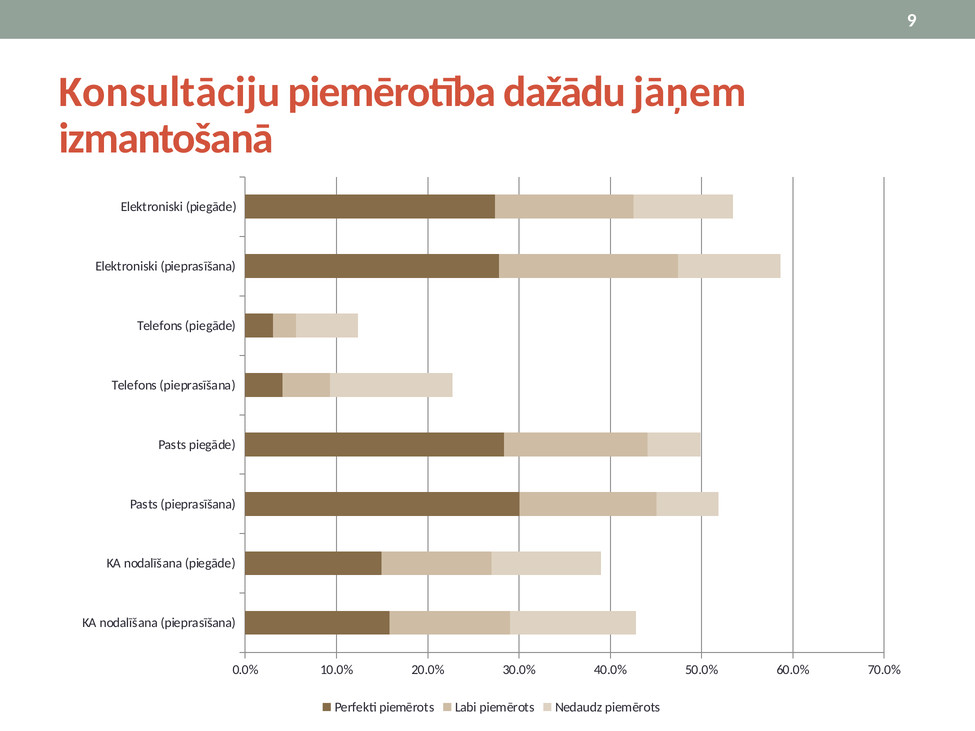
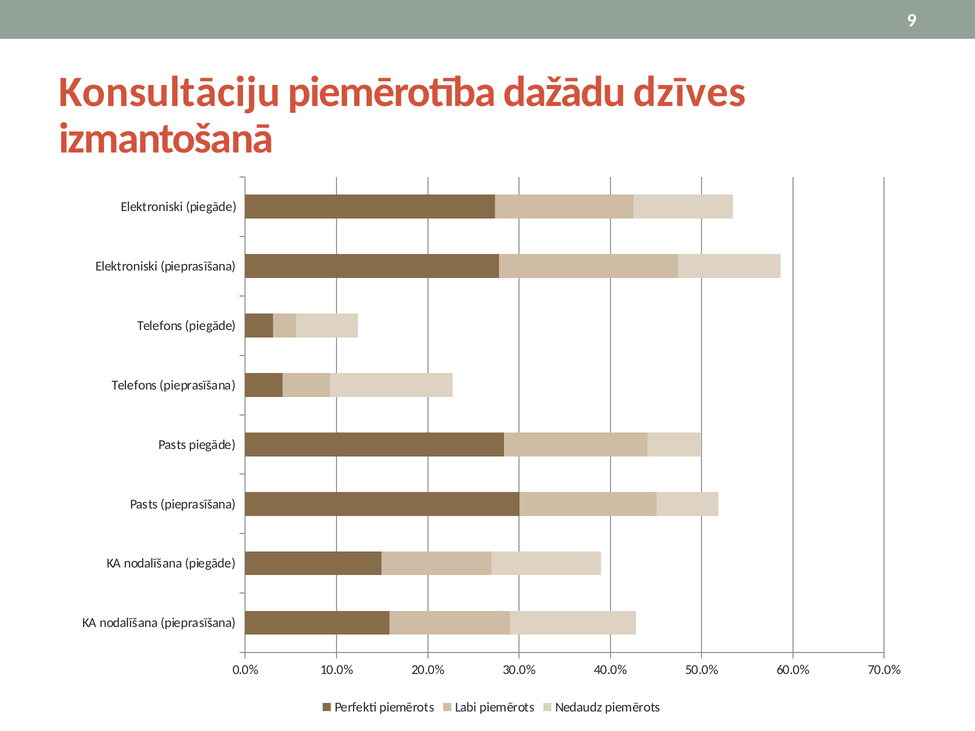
jāņem: jāņem -> dzīves
